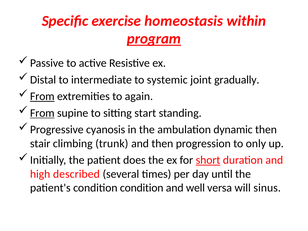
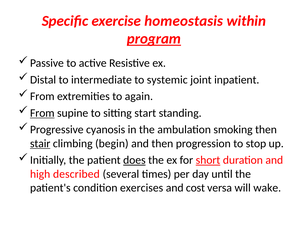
gradually: gradually -> inpatient
From at (42, 96) underline: present -> none
dynamic: dynamic -> smoking
stair underline: none -> present
trunk: trunk -> begin
only: only -> stop
does underline: none -> present
condition condition: condition -> exercises
well: well -> cost
sinus: sinus -> wake
